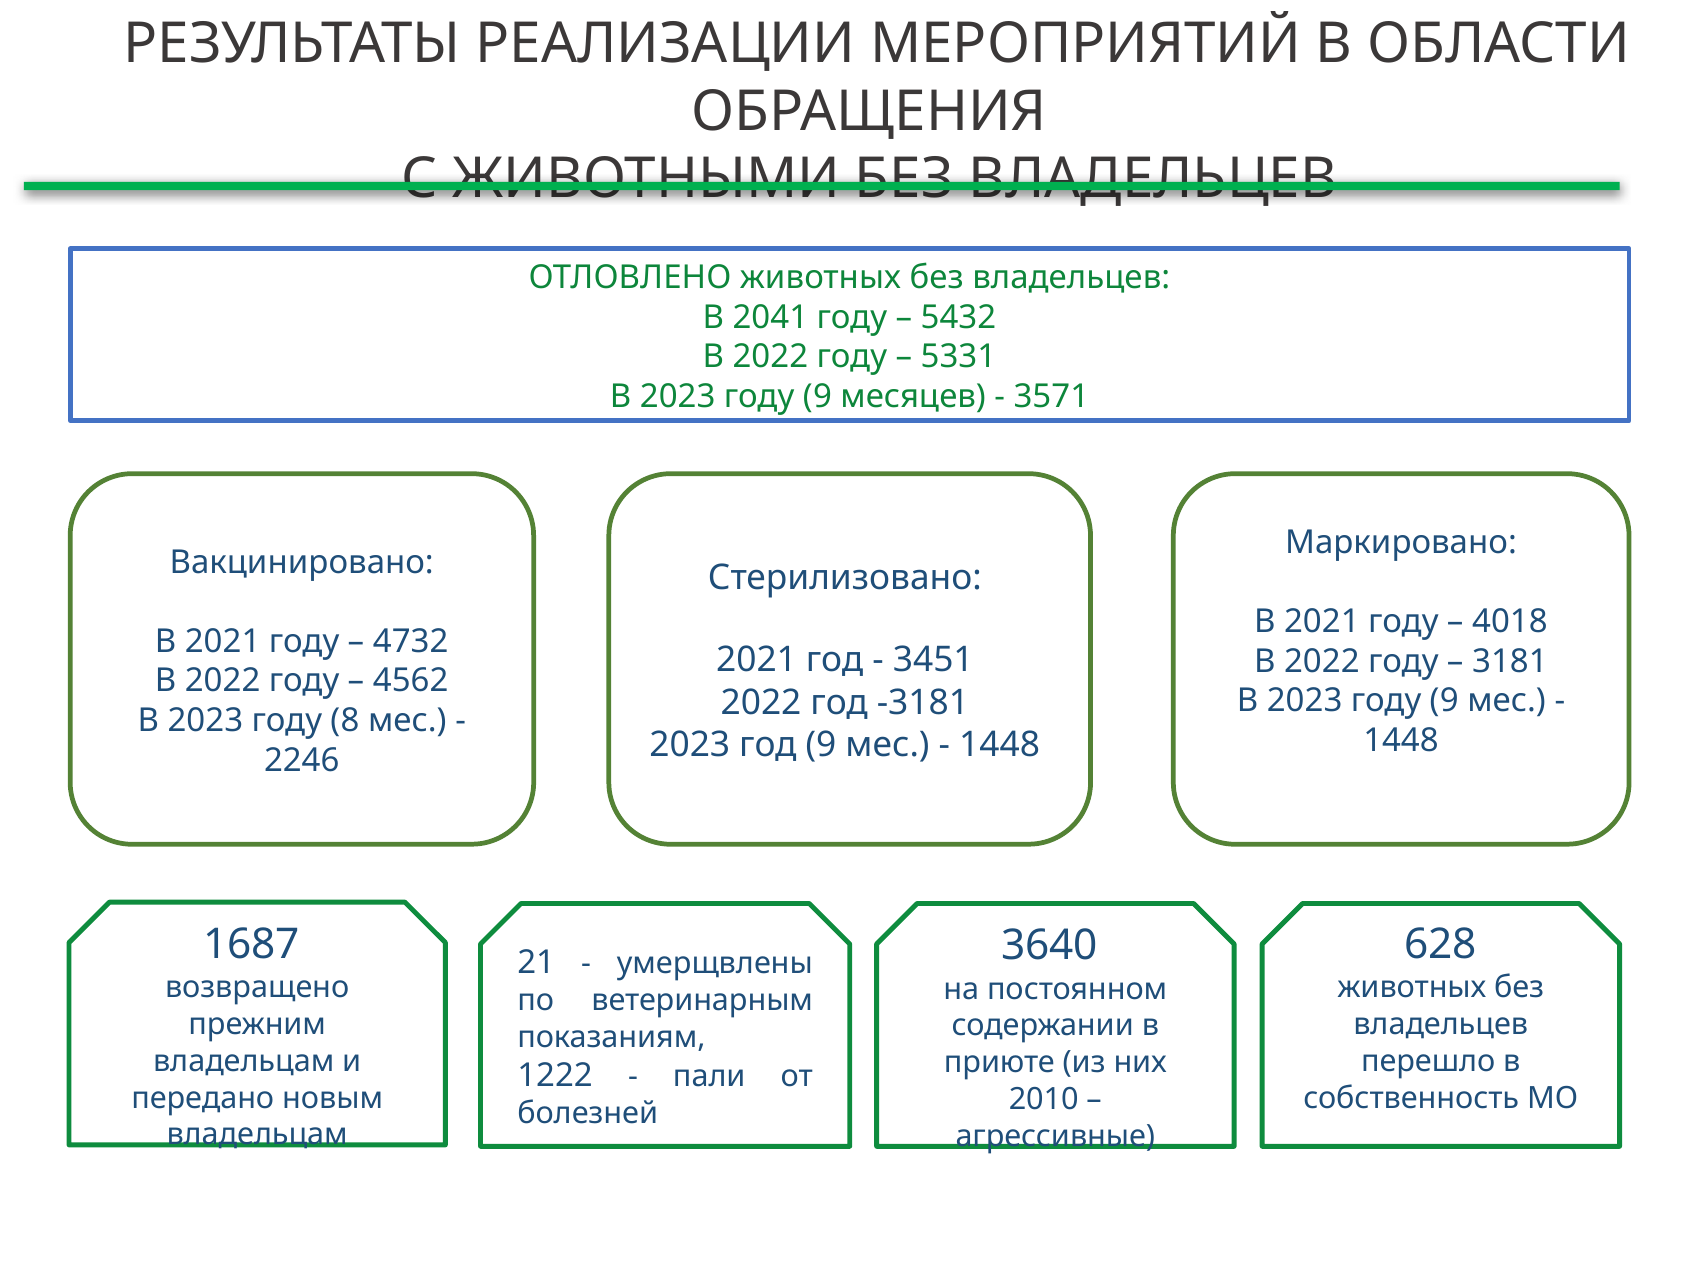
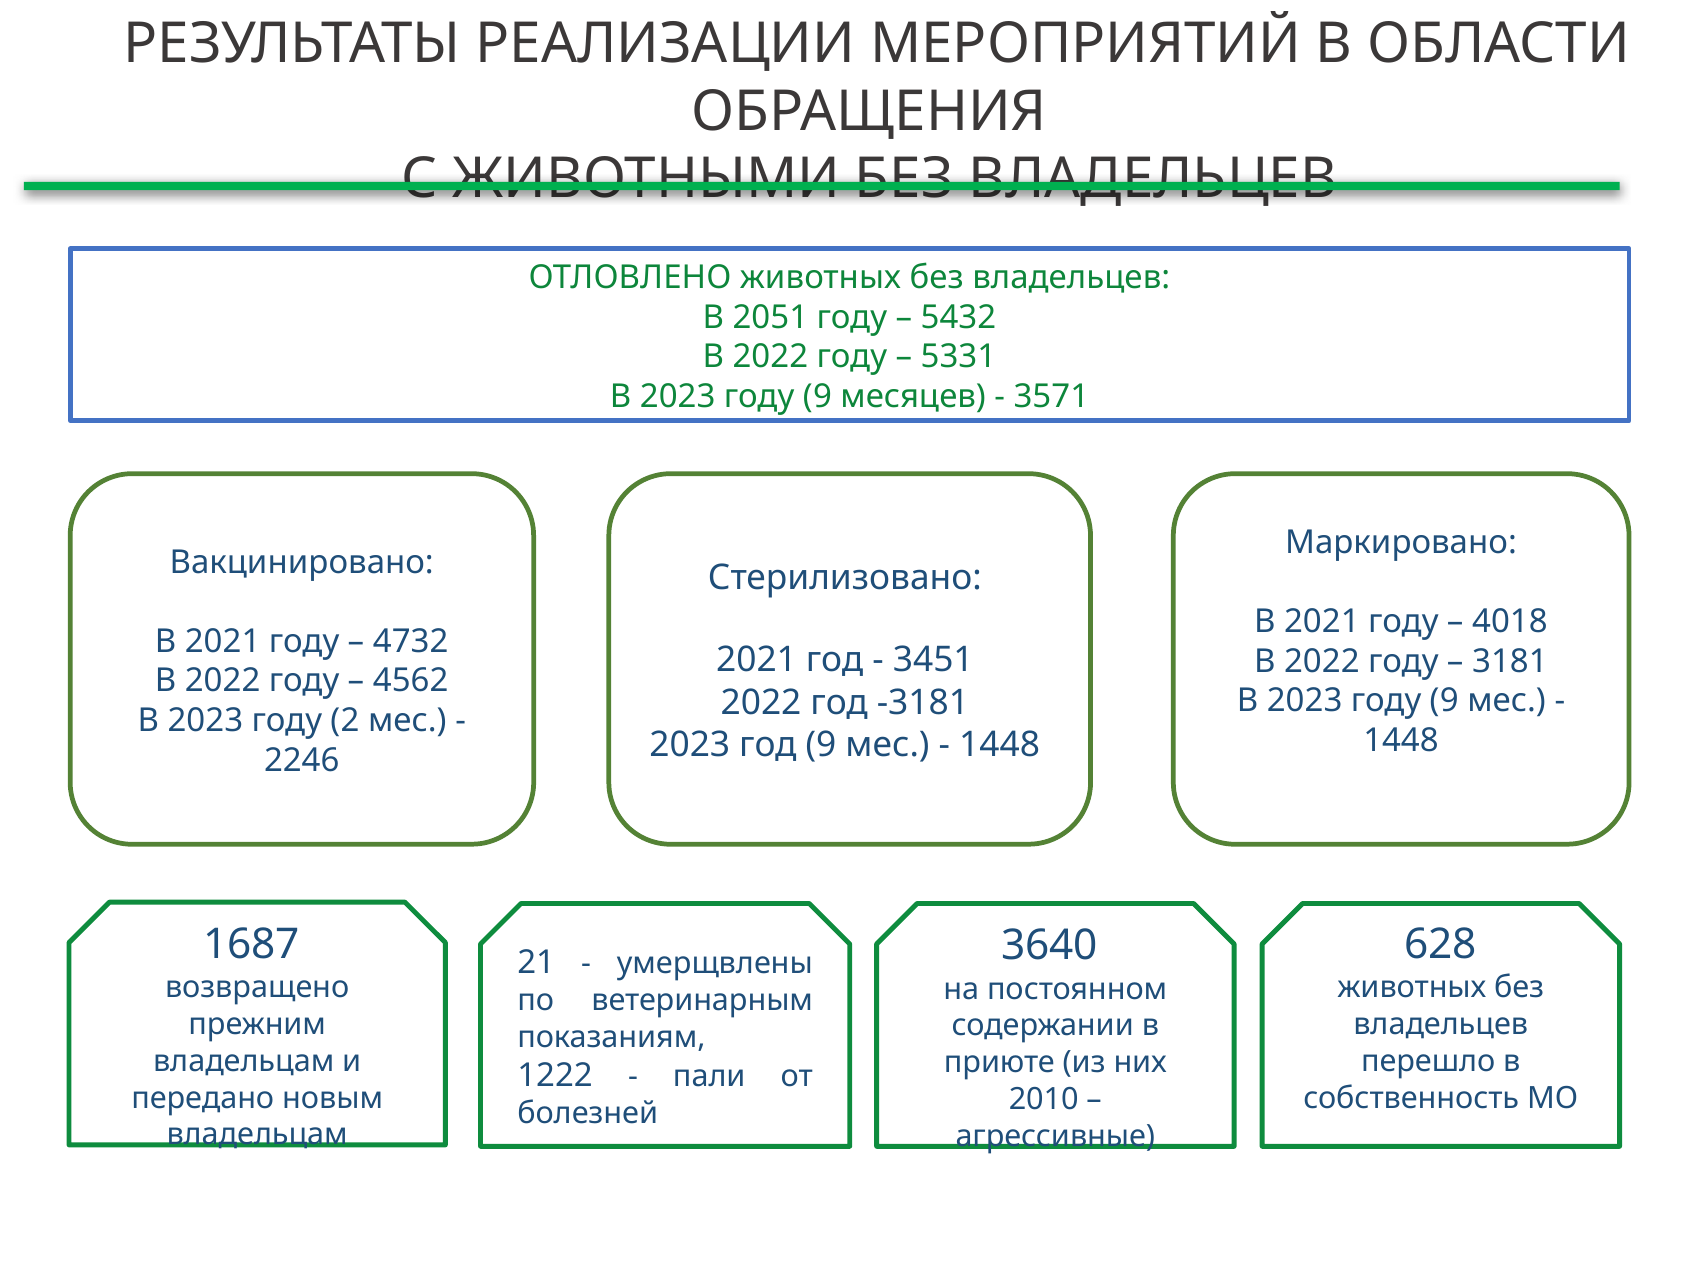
2041: 2041 -> 2051
8: 8 -> 2
